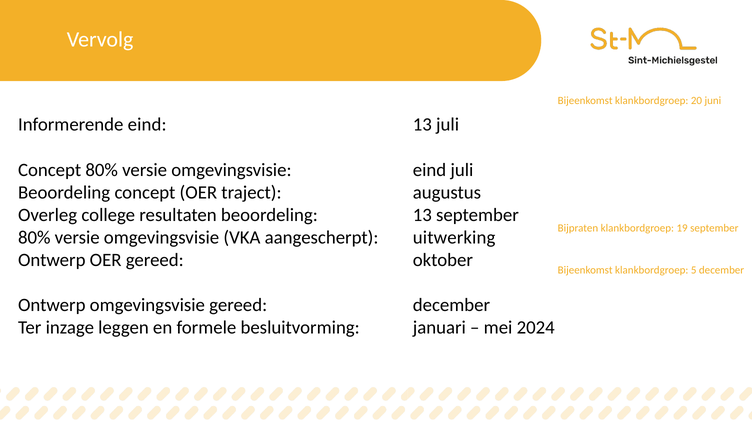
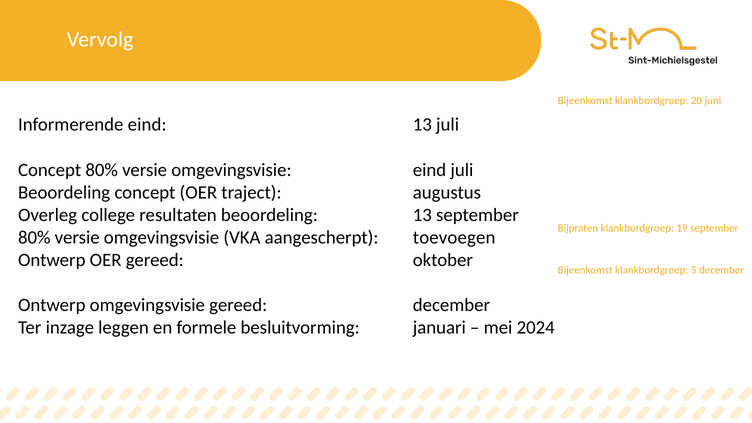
uitwerking: uitwerking -> toevoegen
